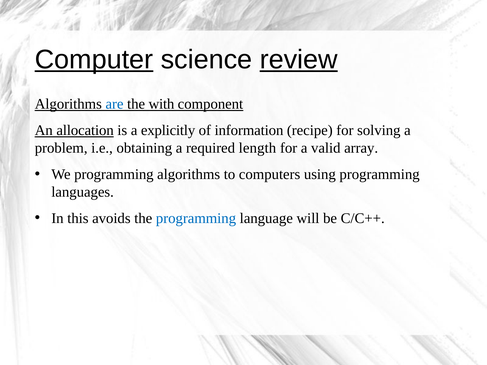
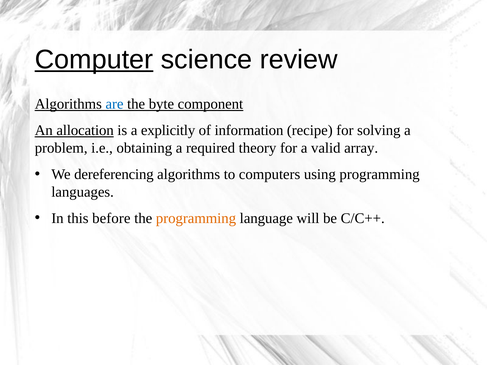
review underline: present -> none
with: with -> byte
length: length -> theory
We programming: programming -> dereferencing
avoids: avoids -> before
programming at (196, 218) colour: blue -> orange
